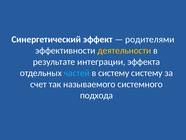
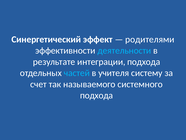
деятельности colour: yellow -> light blue
интеграции эффекта: эффекта -> подхода
в систему: систему -> учителя
